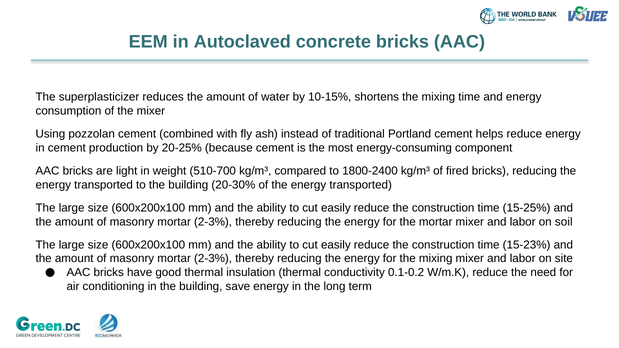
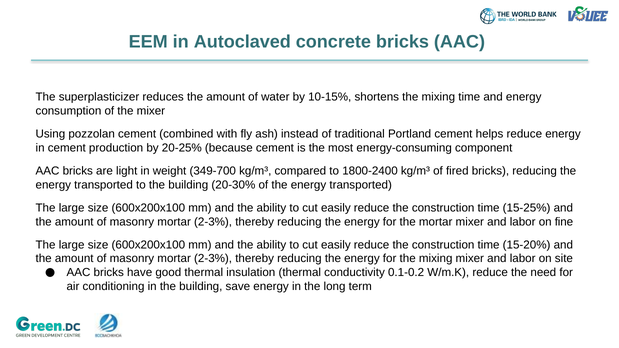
510-700: 510-700 -> 349-700
soil: soil -> fine
15-23%: 15-23% -> 15-20%
